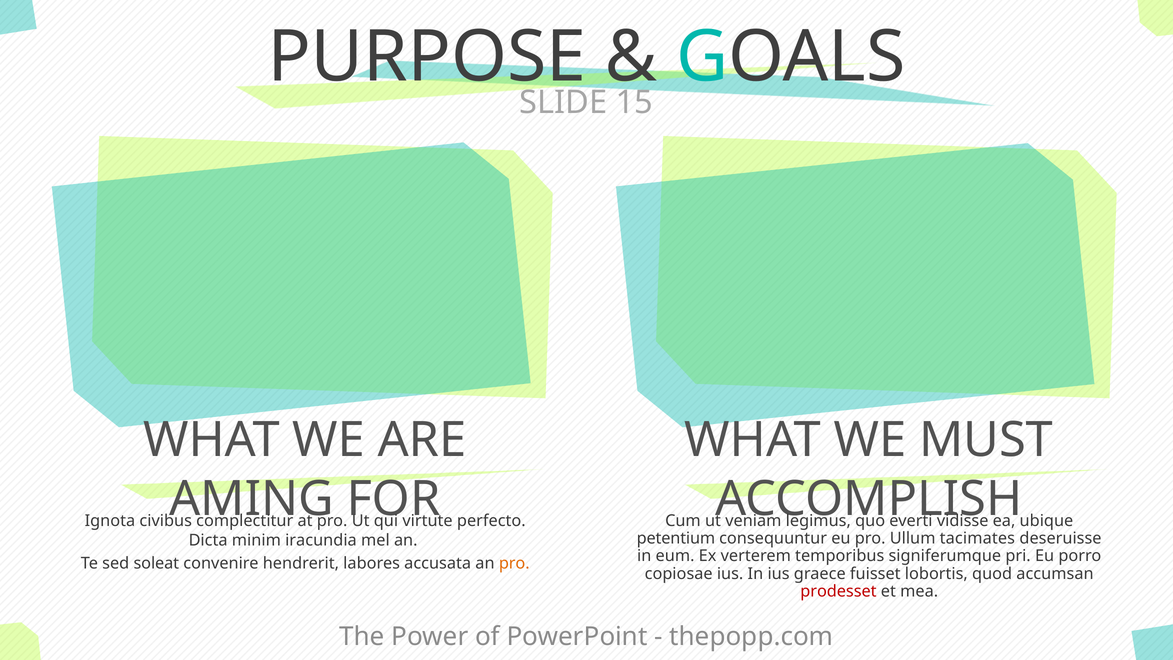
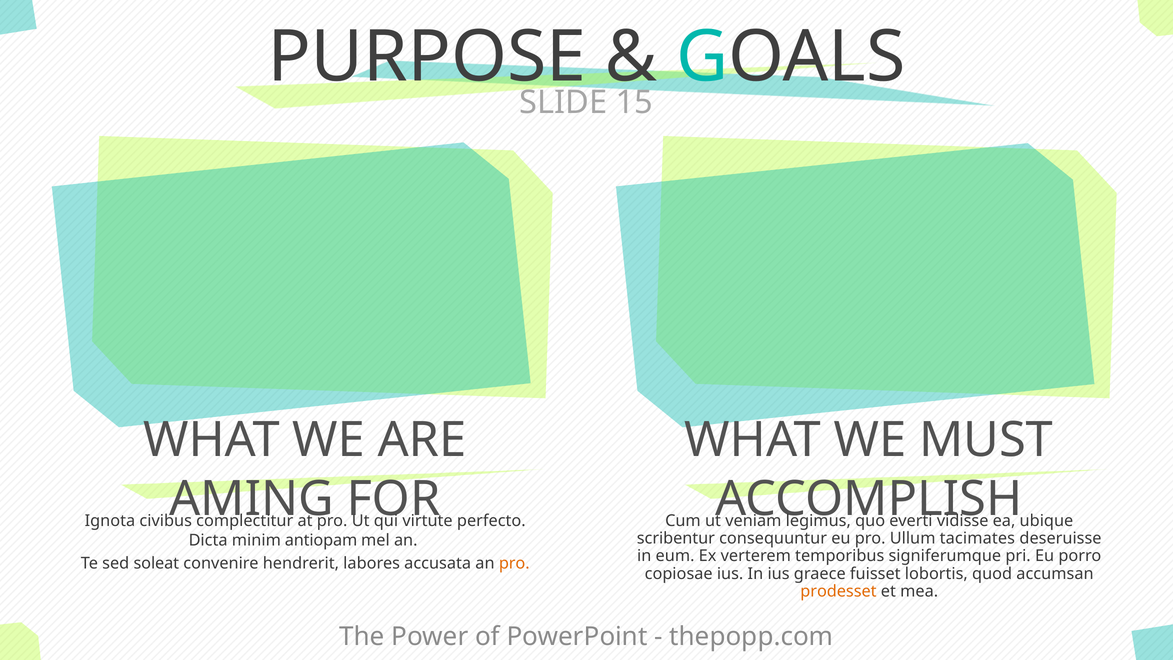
petentium: petentium -> scribentur
iracundia: iracundia -> antiopam
prodesset colour: red -> orange
